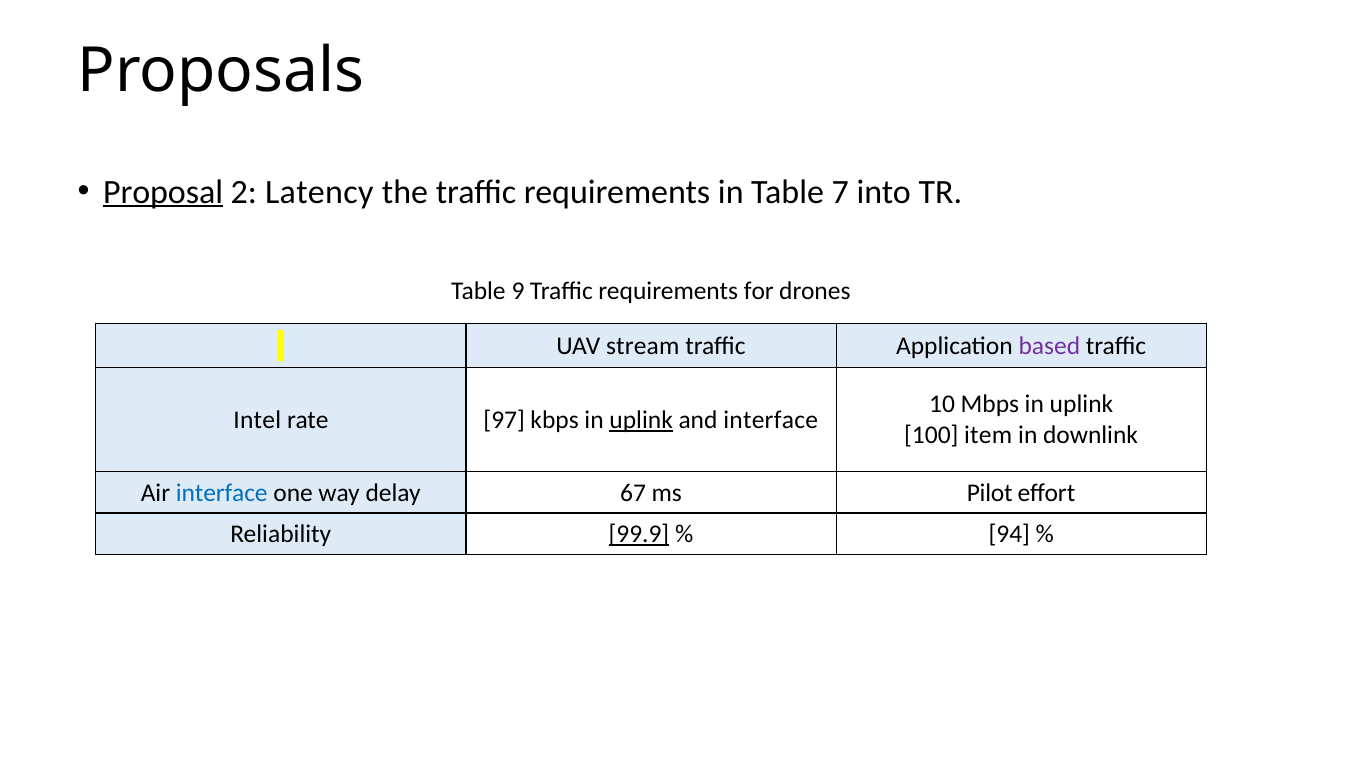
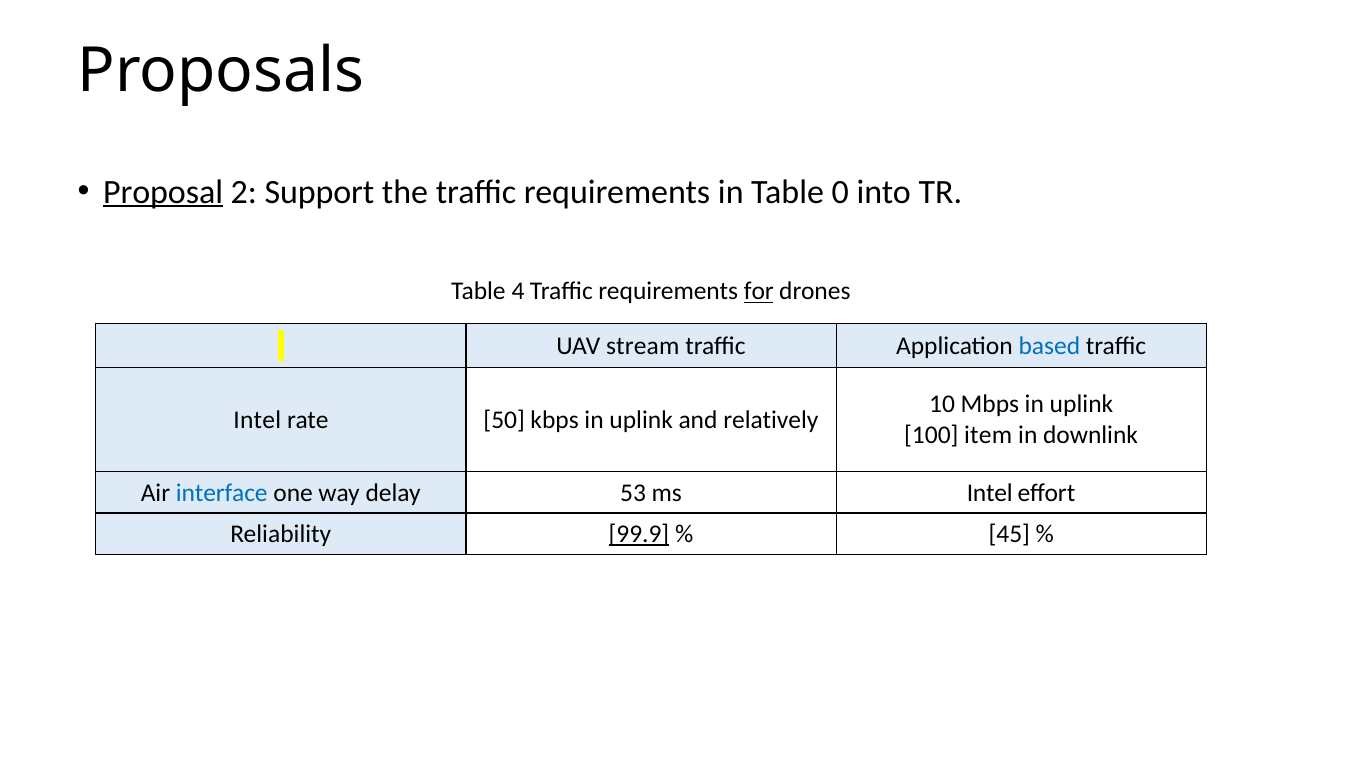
Latency: Latency -> Support
7: 7 -> 0
9: 9 -> 4
for underline: none -> present
based colour: purple -> blue
97: 97 -> 50
uplink at (641, 420) underline: present -> none
and interface: interface -> relatively
67: 67 -> 53
ms Pilot: Pilot -> Intel
94: 94 -> 45
